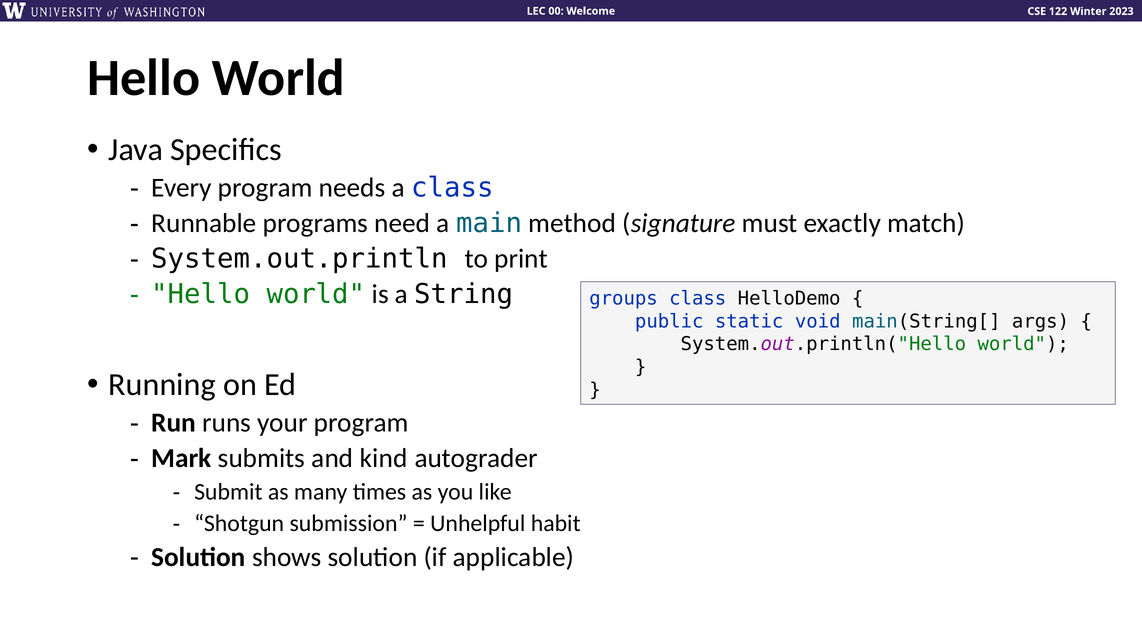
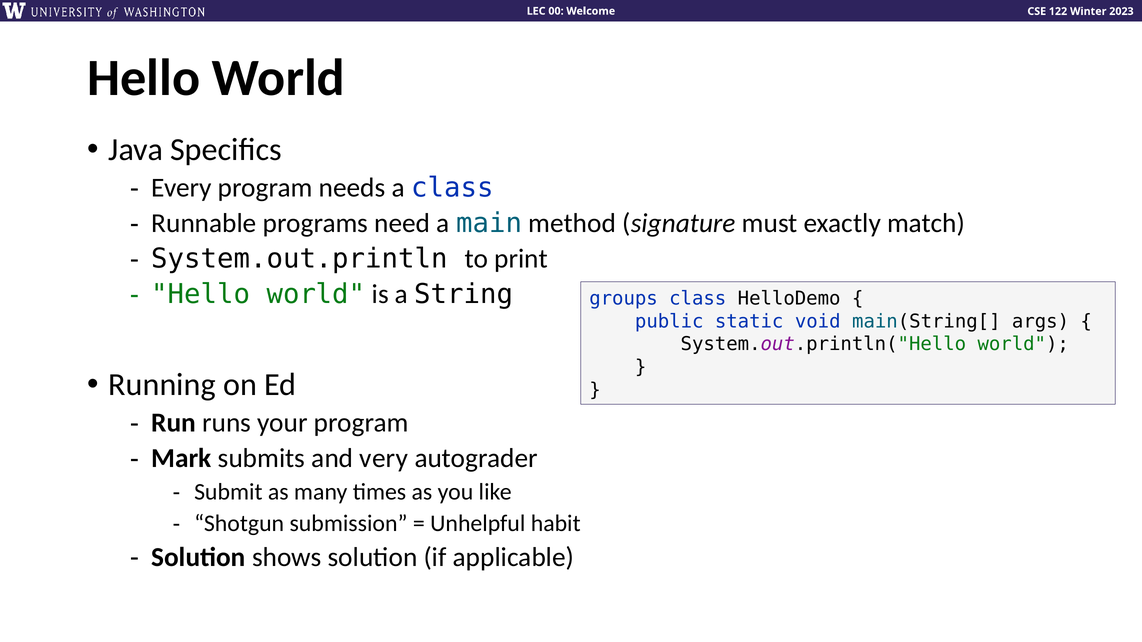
kind: kind -> very
